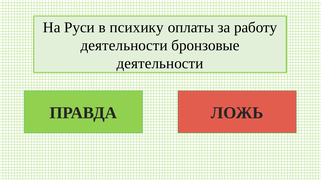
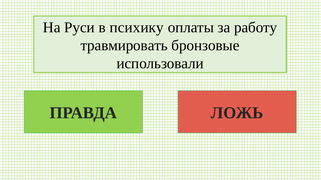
деятельности at (124, 45): деятельности -> травмировать
деятельности at (160, 64): деятельности -> использовали
